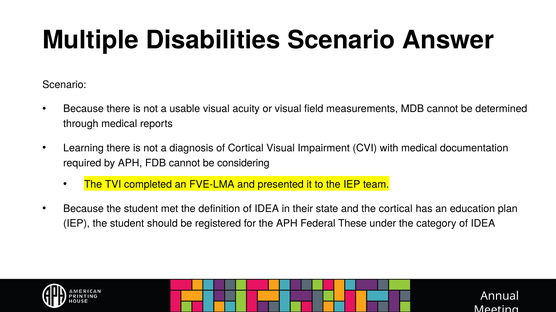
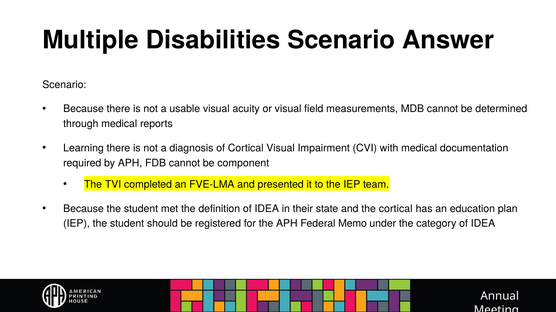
considering: considering -> component
These: These -> Memo
